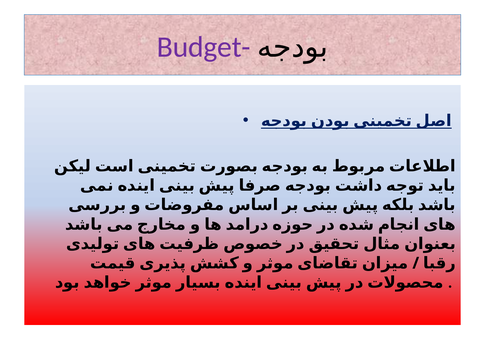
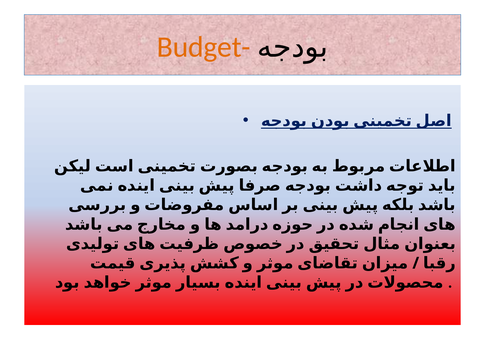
Budget- colour: purple -> orange
